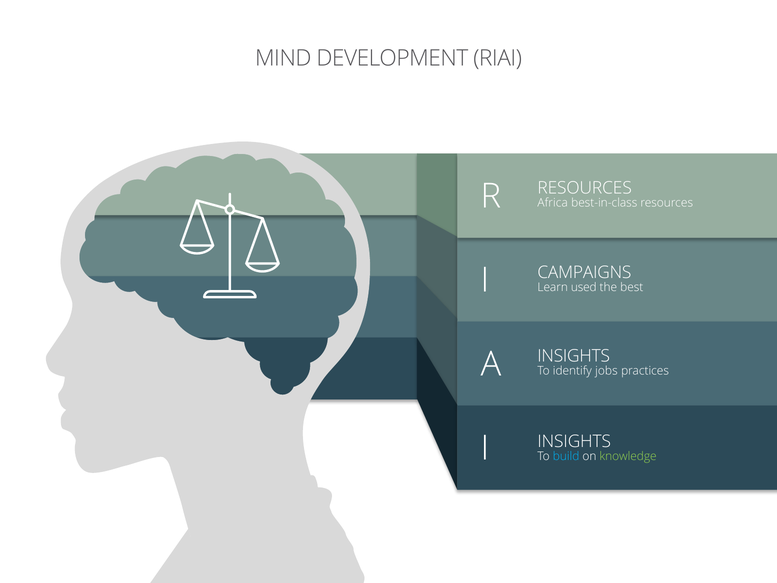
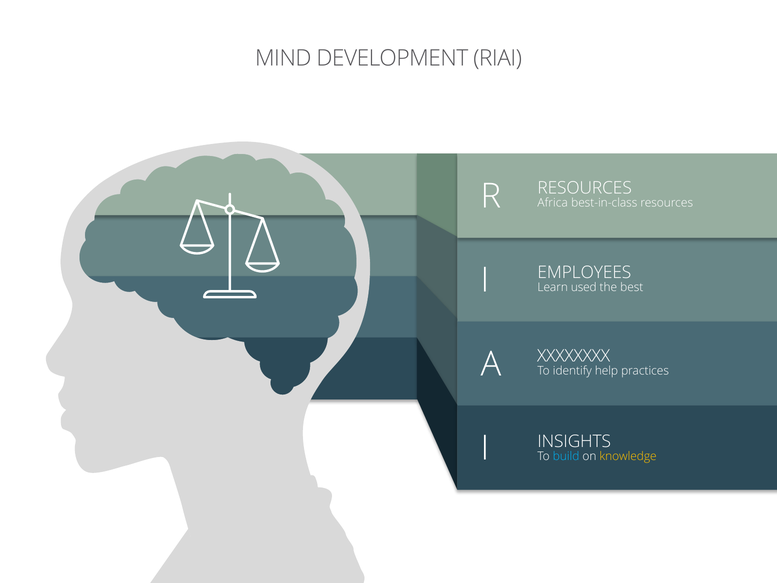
CAMPAIGNS: CAMPAIGNS -> EMPLOYEES
INSIGHTS at (574, 356): INSIGHTS -> XXXXXXXX
jobs: jobs -> help
knowledge colour: light green -> yellow
